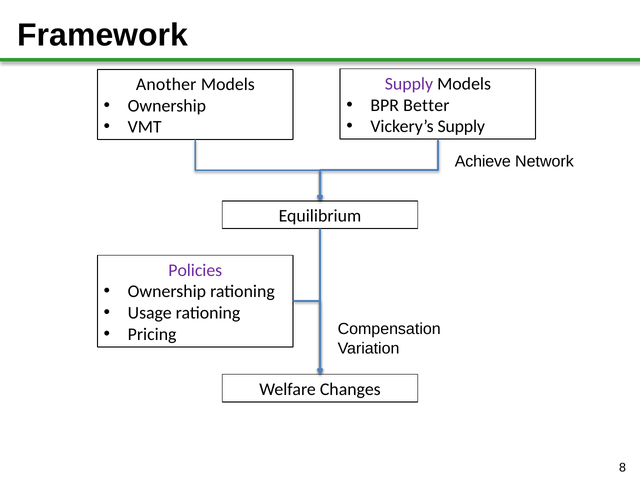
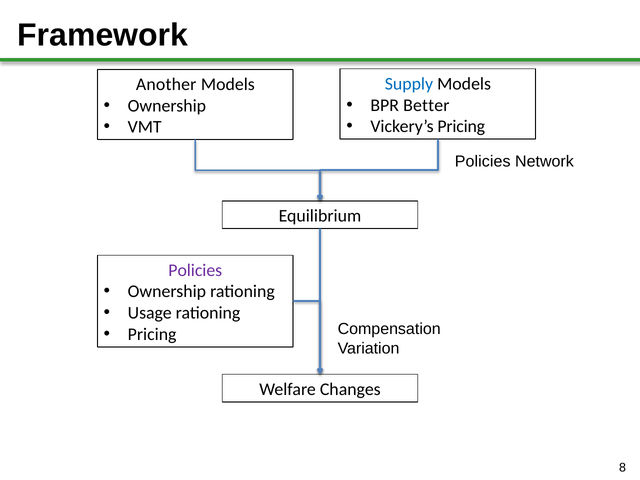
Supply at (409, 84) colour: purple -> blue
Vickery’s Supply: Supply -> Pricing
Achieve at (483, 162): Achieve -> Policies
